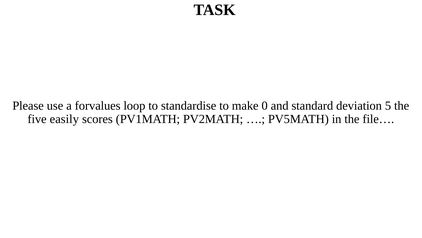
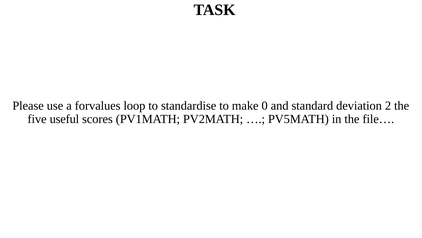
5: 5 -> 2
easily: easily -> useful
